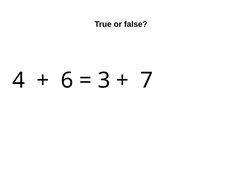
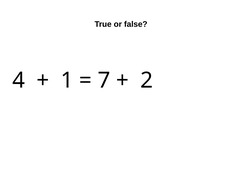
6: 6 -> 1
3: 3 -> 7
7: 7 -> 2
